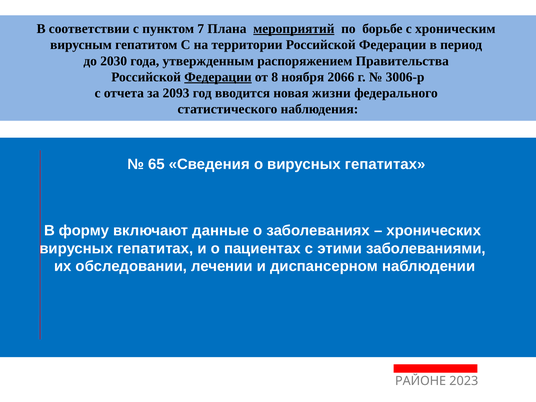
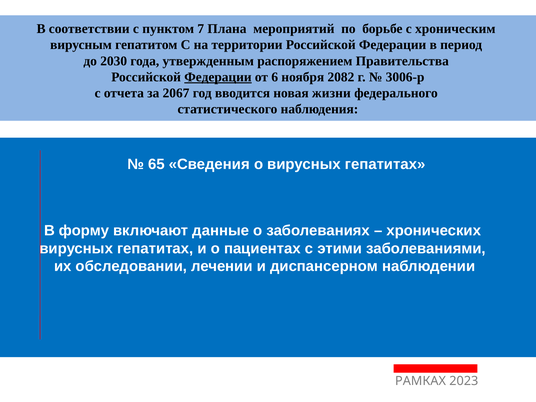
мероприятий underline: present -> none
8: 8 -> 6
2066: 2066 -> 2082
2093: 2093 -> 2067
РАЙОНЕ: РАЙОНЕ -> РАМКАХ
